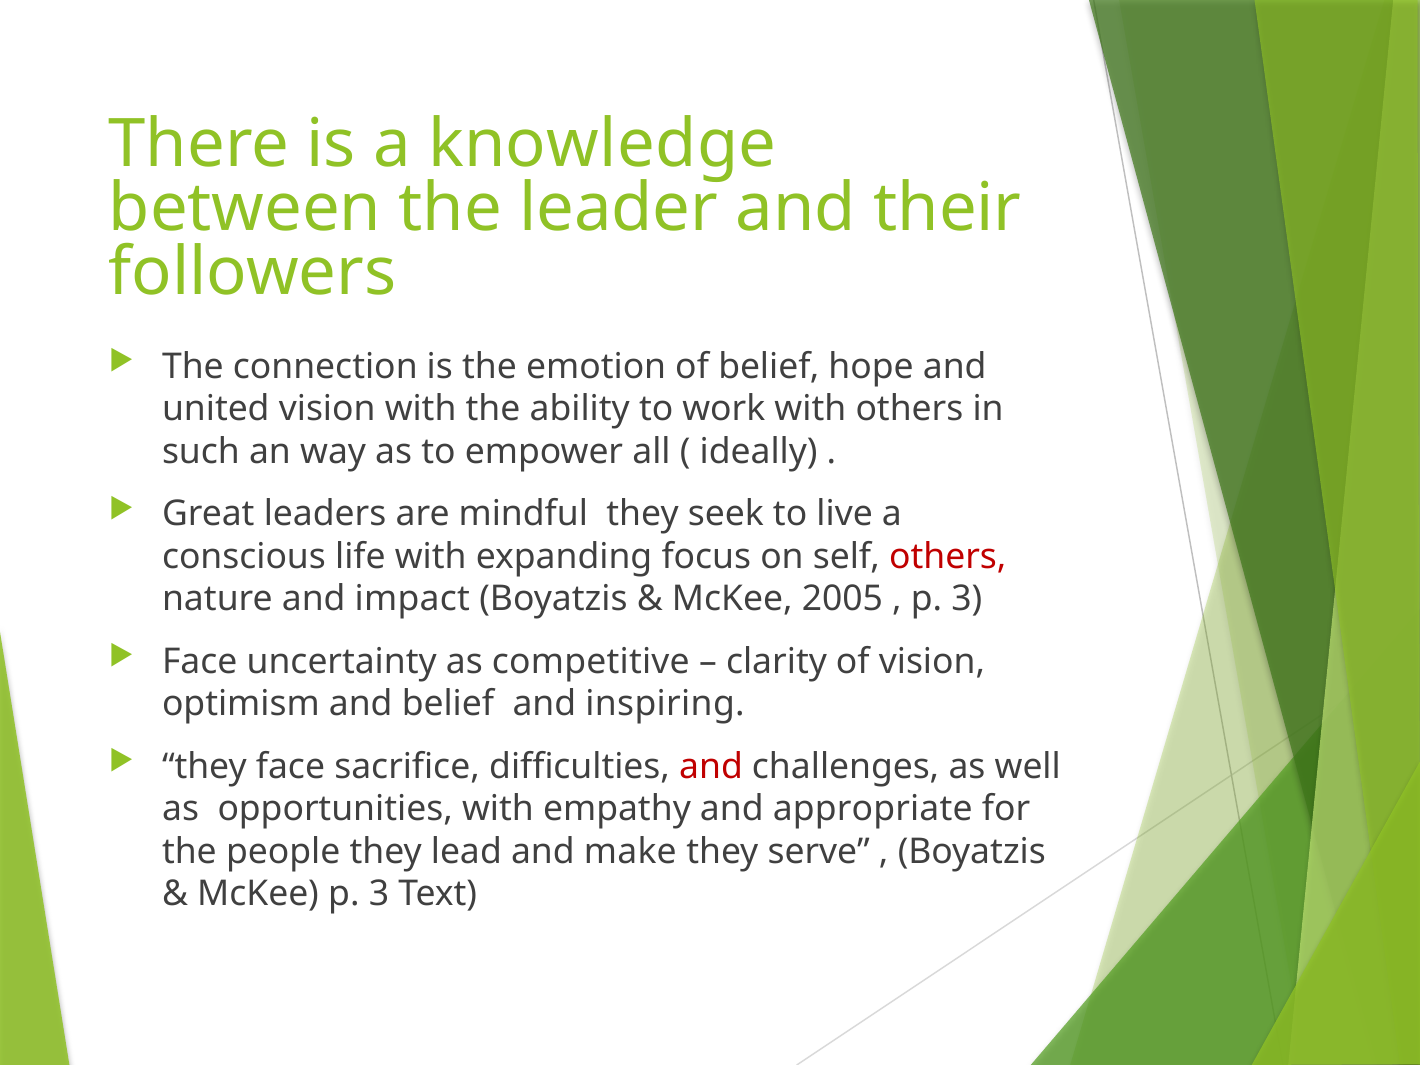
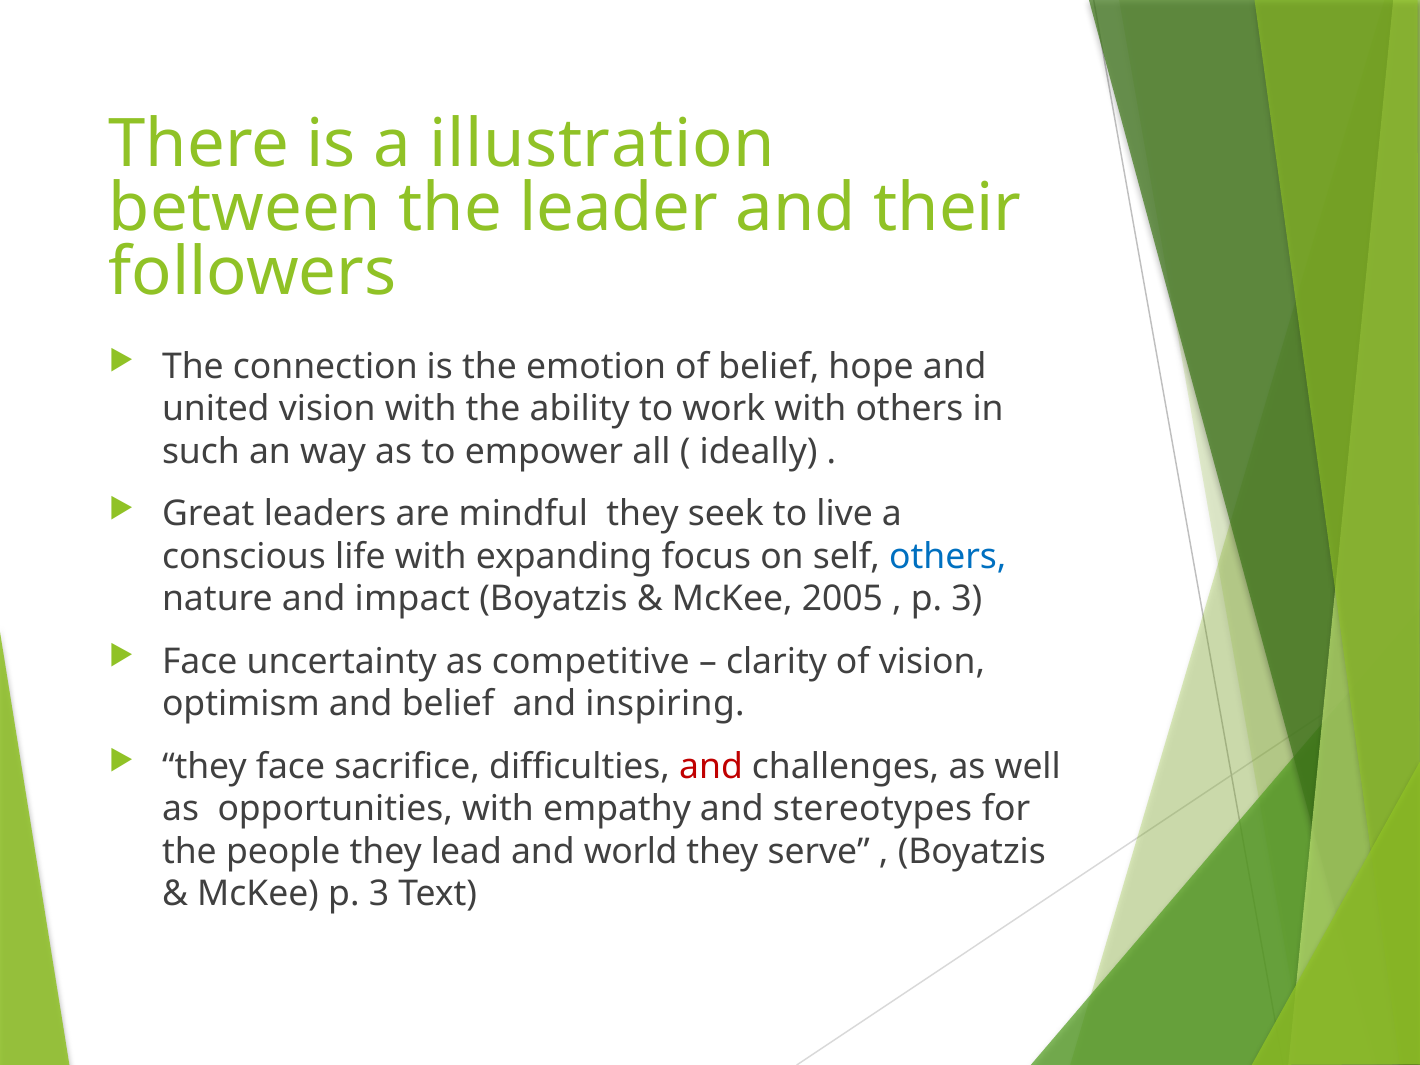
knowledge: knowledge -> illustration
others at (948, 557) colour: red -> blue
appropriate: appropriate -> stereotypes
make: make -> world
